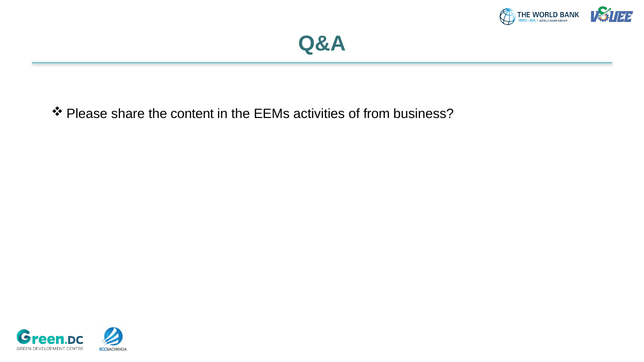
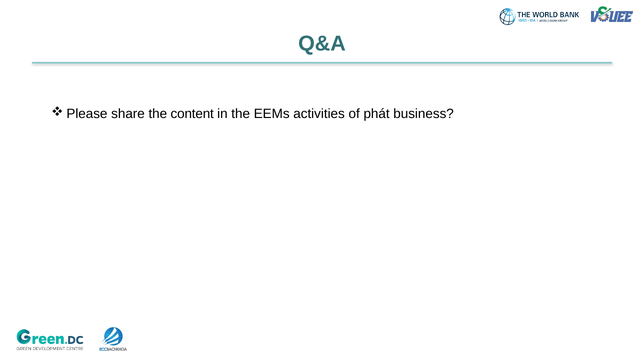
from: from -> phát
